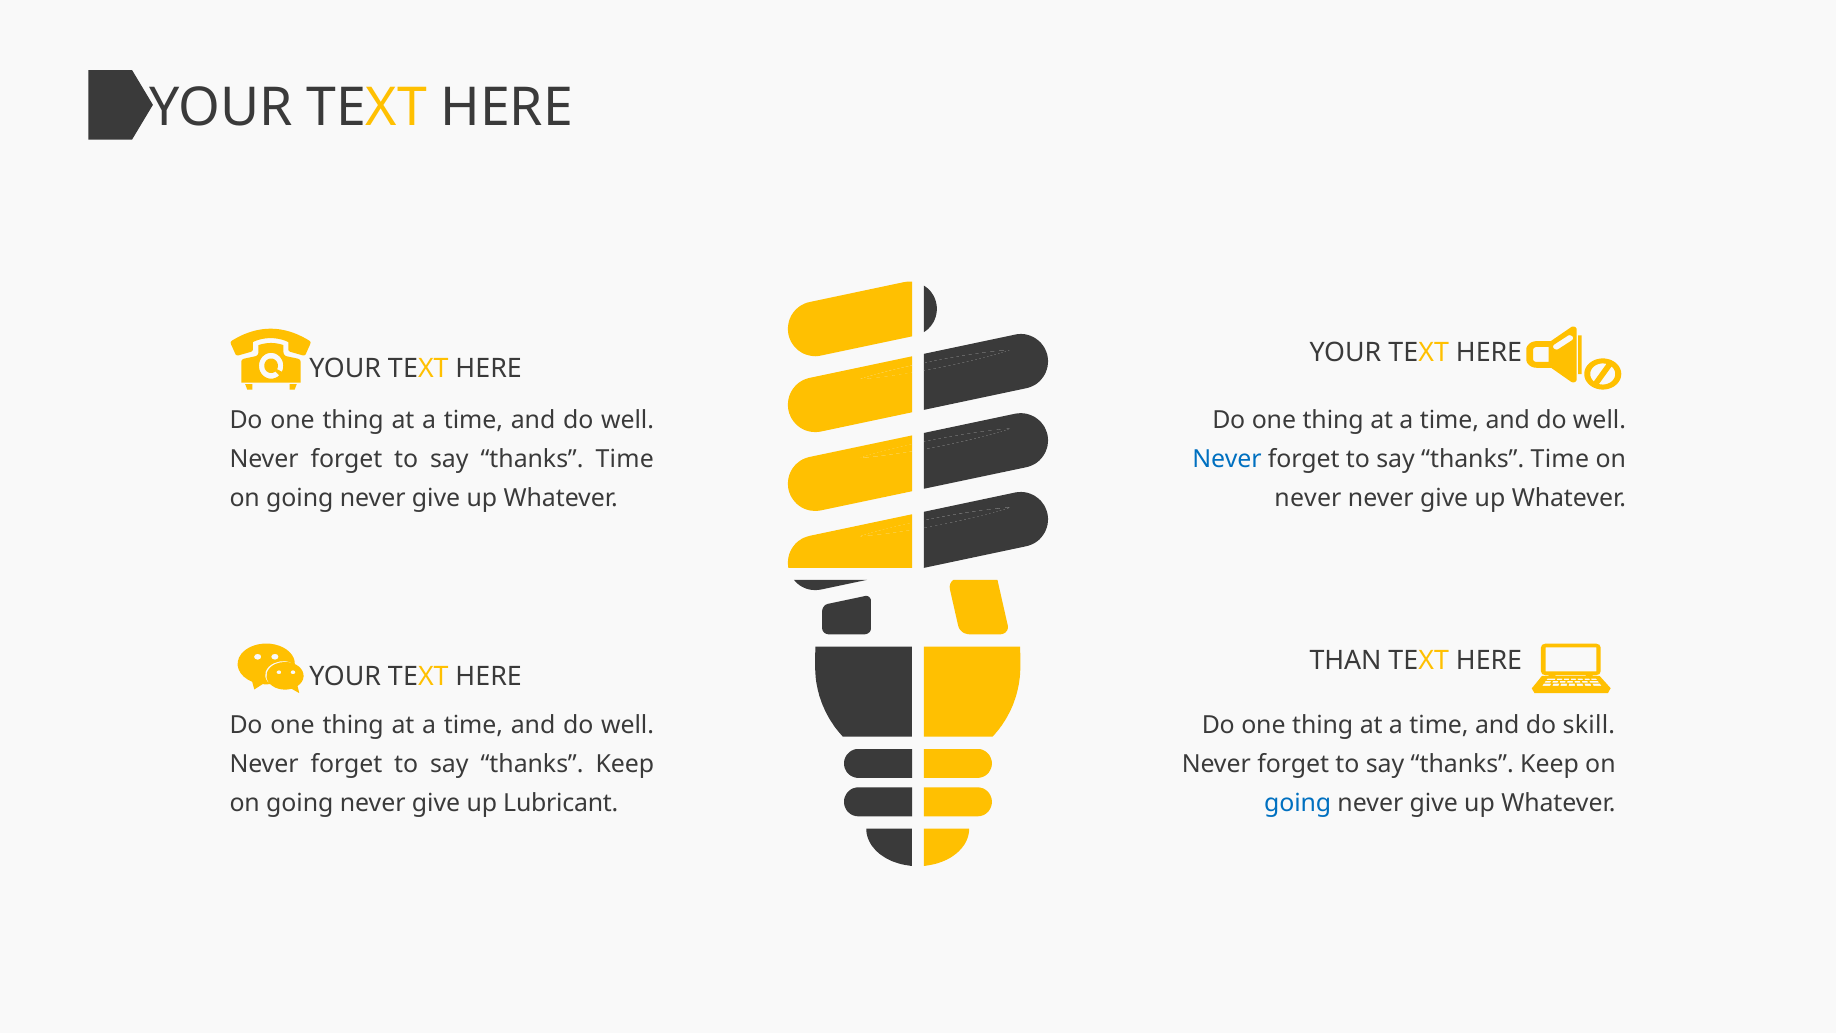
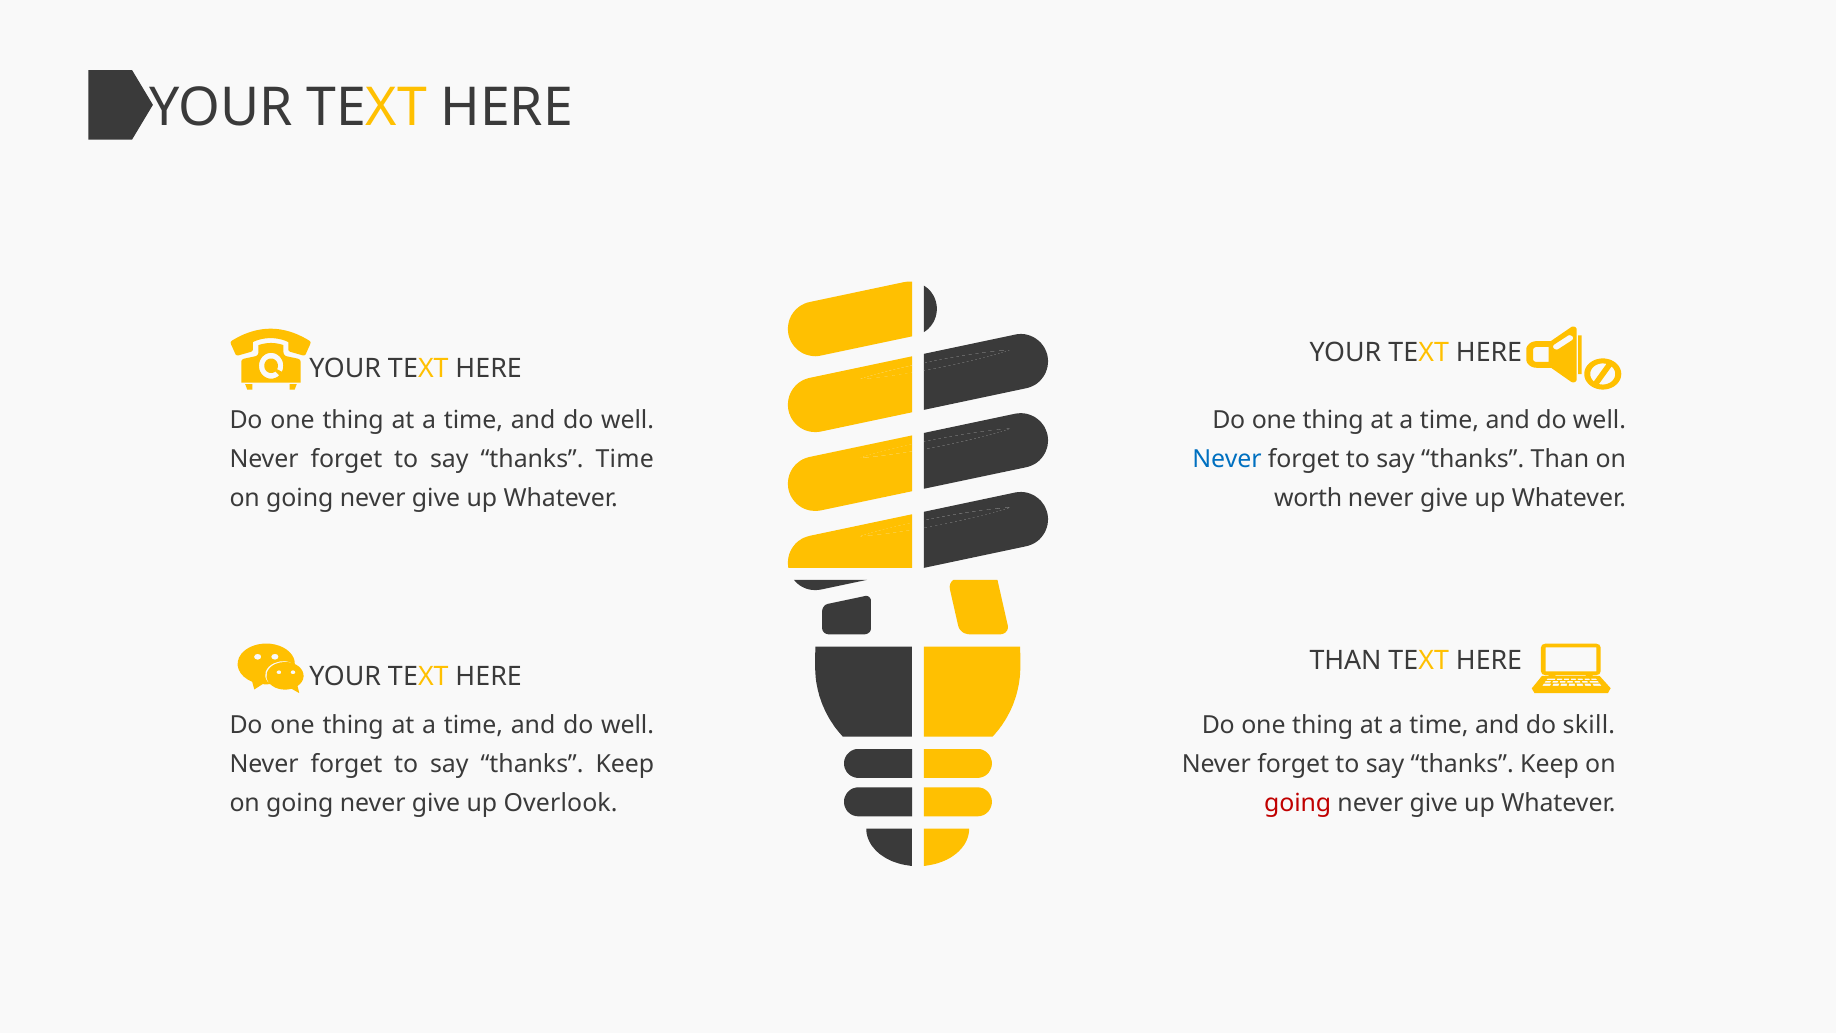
Time at (1560, 459): Time -> Than
never at (1308, 498): never -> worth
Lubricant: Lubricant -> Overlook
going at (1298, 803) colour: blue -> red
